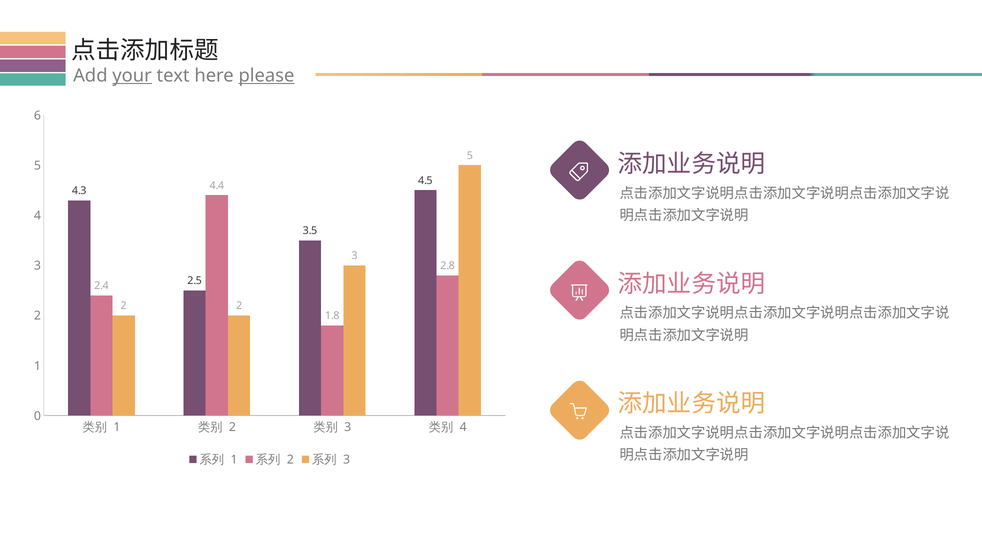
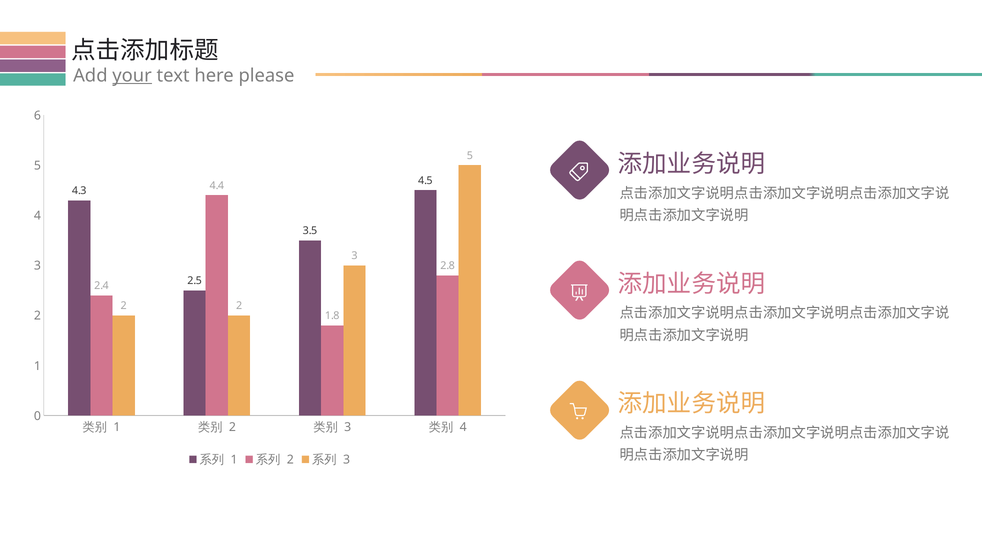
please underline: present -> none
